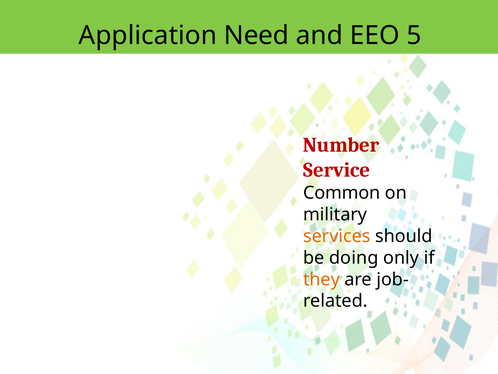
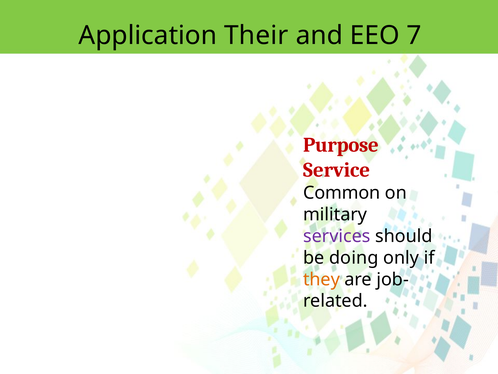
Need: Need -> Their
5: 5 -> 7
Number: Number -> Purpose
services colour: orange -> purple
